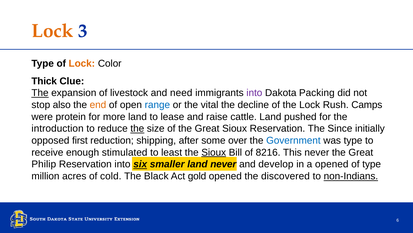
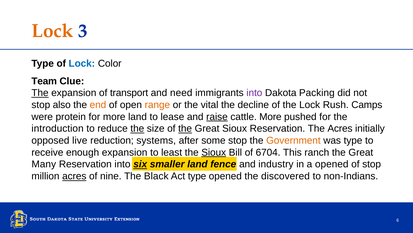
Lock at (82, 63) colour: orange -> blue
Thick: Thick -> Team
livestock: livestock -> transport
range colour: blue -> orange
raise underline: none -> present
cattle Land: Land -> More
the at (185, 128) underline: none -> present
The Since: Since -> Acres
first: first -> live
shipping: shipping -> systems
some over: over -> stop
Government colour: blue -> orange
enough stimulated: stimulated -> expansion
8216: 8216 -> 6704
This never: never -> ranch
Philip: Philip -> Many
land never: never -> fence
develop: develop -> industry
of type: type -> stop
acres at (74, 176) underline: none -> present
cold: cold -> nine
Act gold: gold -> type
non-Indians underline: present -> none
